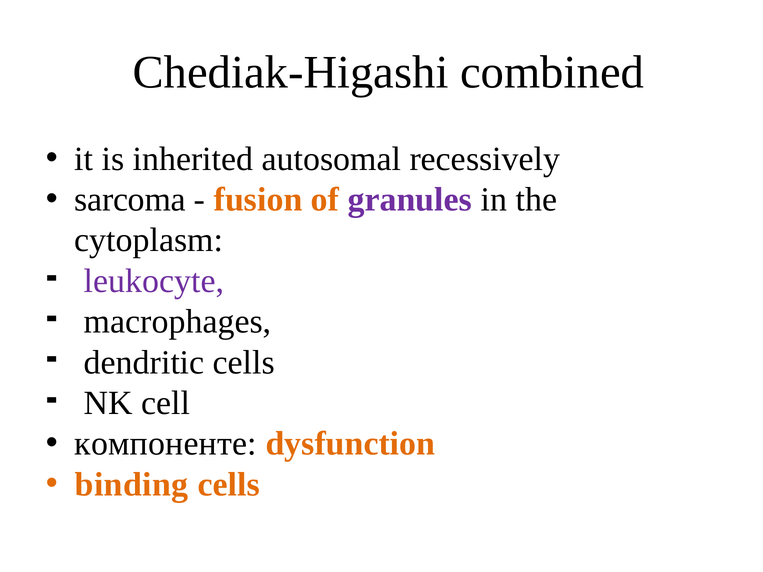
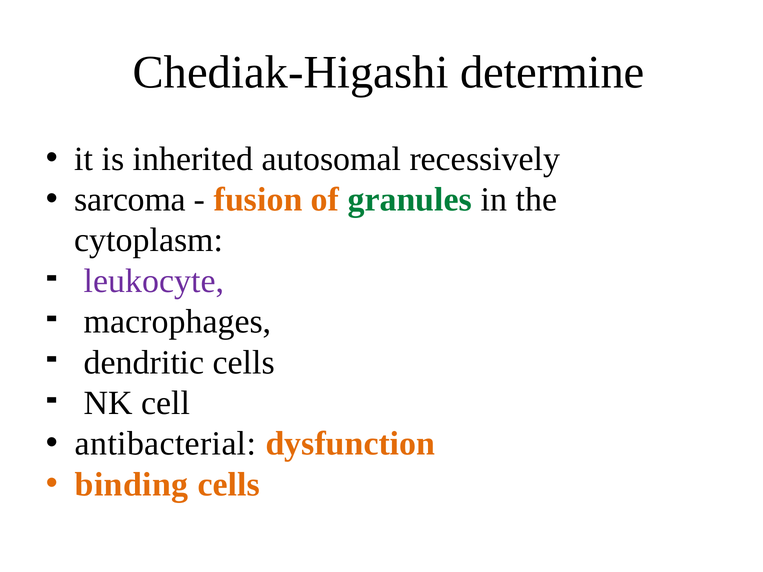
combined: combined -> determine
granules colour: purple -> green
компоненте: компоненте -> antibacterial
